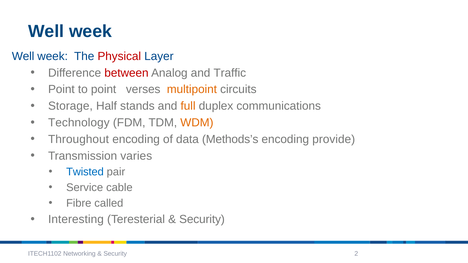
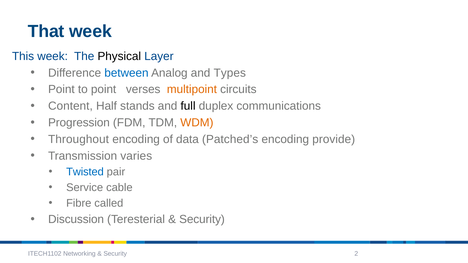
Well at (46, 31): Well -> That
Well at (23, 56): Well -> This
Physical colour: red -> black
between colour: red -> blue
Traffic: Traffic -> Types
Storage: Storage -> Content
full colour: orange -> black
Technology: Technology -> Progression
Methods’s: Methods’s -> Patched’s
Interesting: Interesting -> Discussion
